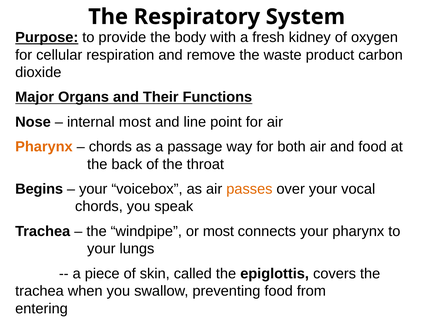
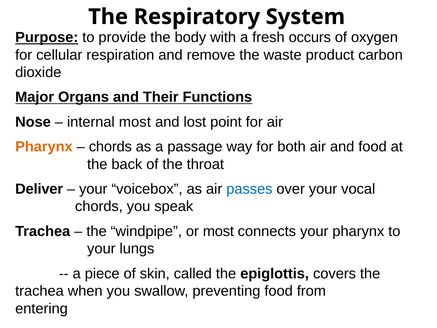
kidney: kidney -> occurs
line: line -> lost
Begins: Begins -> Deliver
passes colour: orange -> blue
